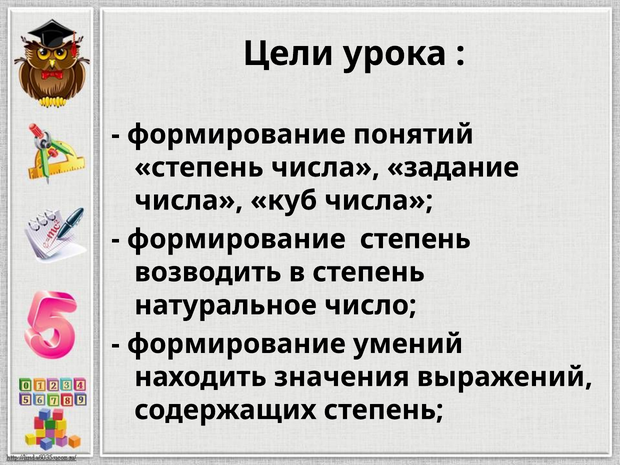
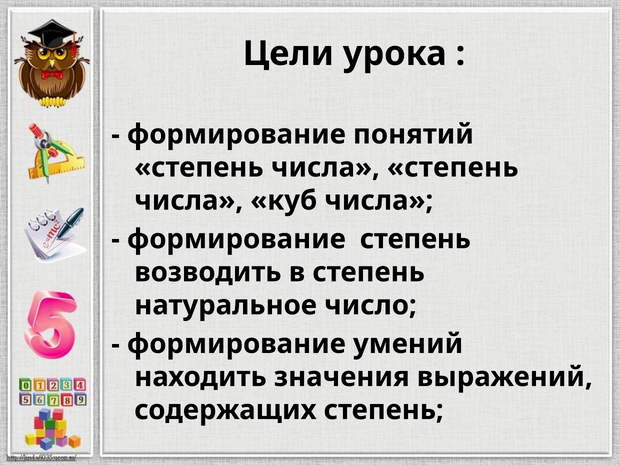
числа задание: задание -> степень
